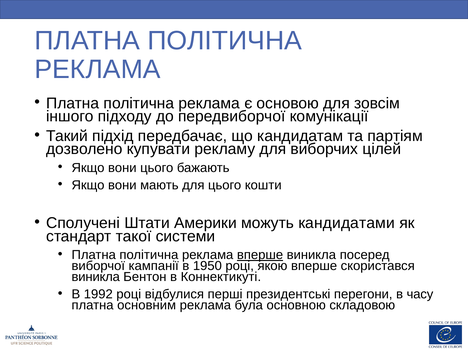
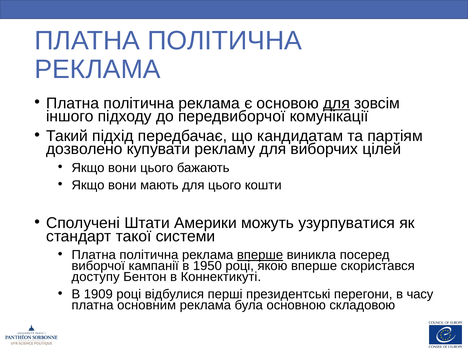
для at (337, 103) underline: none -> present
кандидатами: кандидатами -> узурпуватися
виникла at (96, 277): виникла -> доступу
1992: 1992 -> 1909
